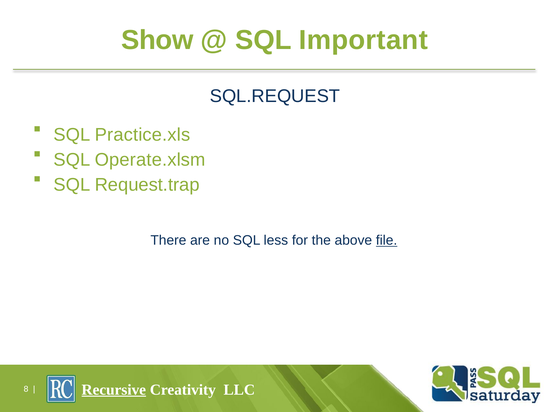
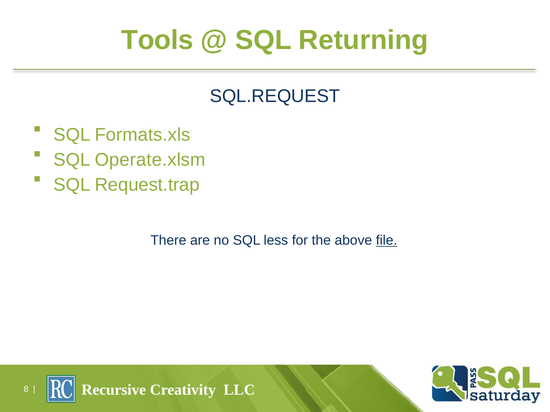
Show: Show -> Tools
Important: Important -> Returning
Practice.xls: Practice.xls -> Formats.xls
Recursive underline: present -> none
